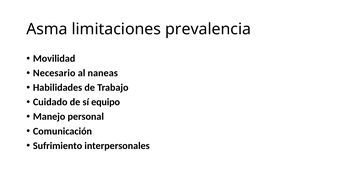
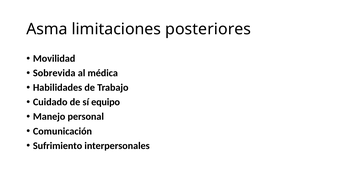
prevalencia: prevalencia -> posteriores
Necesario: Necesario -> Sobrevida
naneas: naneas -> médica
